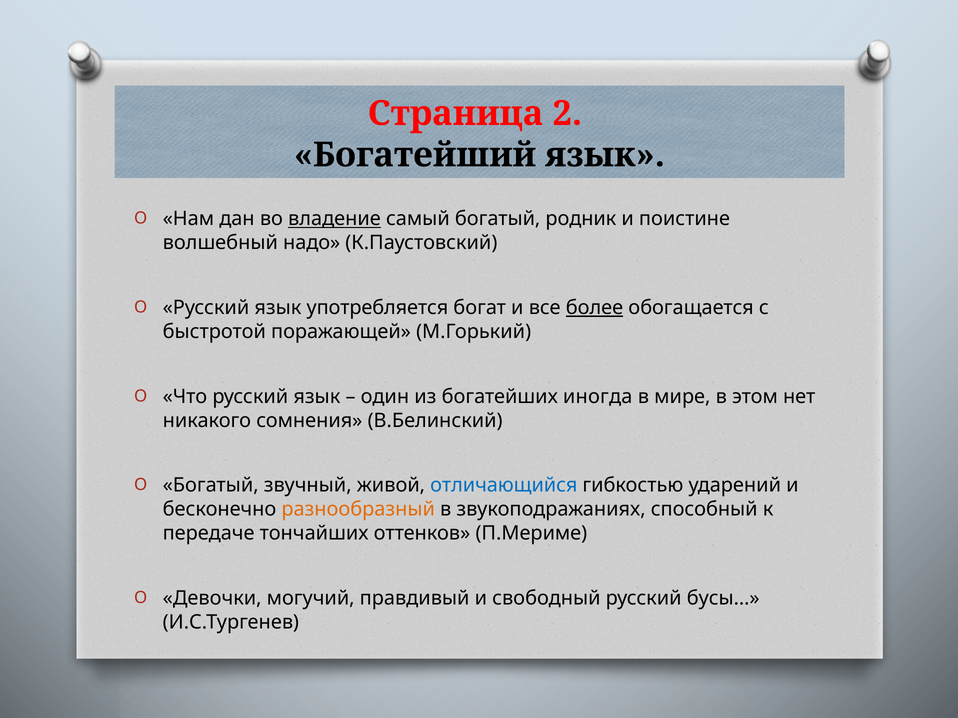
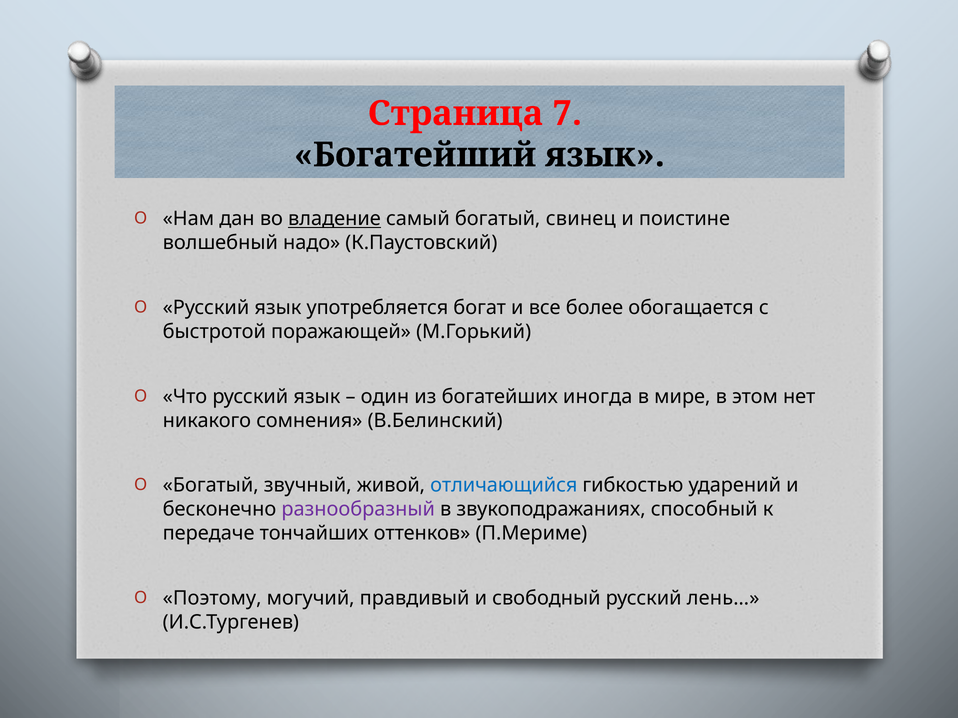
2: 2 -> 7
родник: родник -> свинец
более underline: present -> none
разнообразный colour: orange -> purple
Девочки: Девочки -> Поэтому
бусы…: бусы… -> лень…
